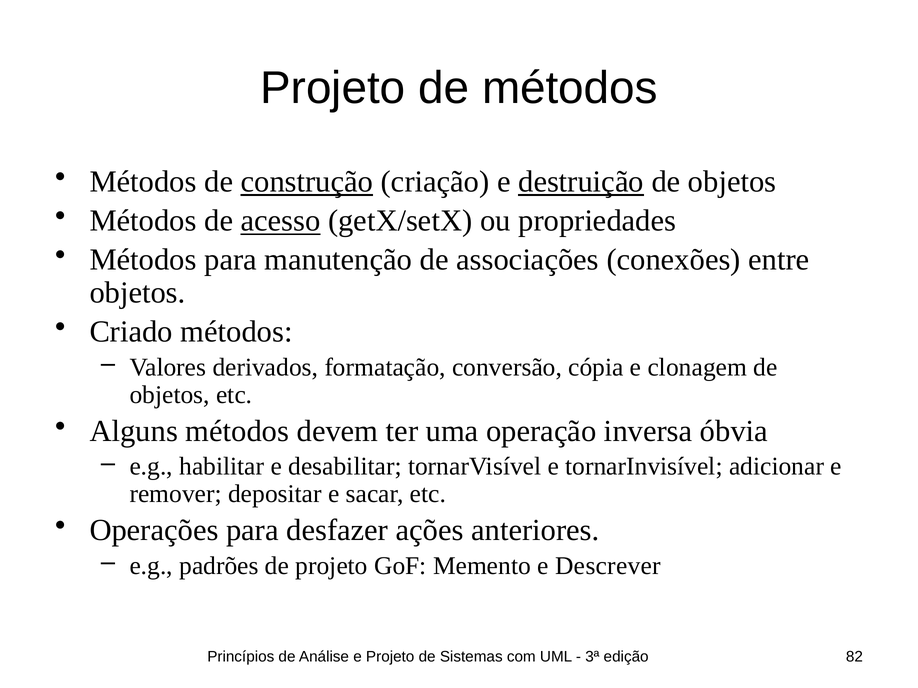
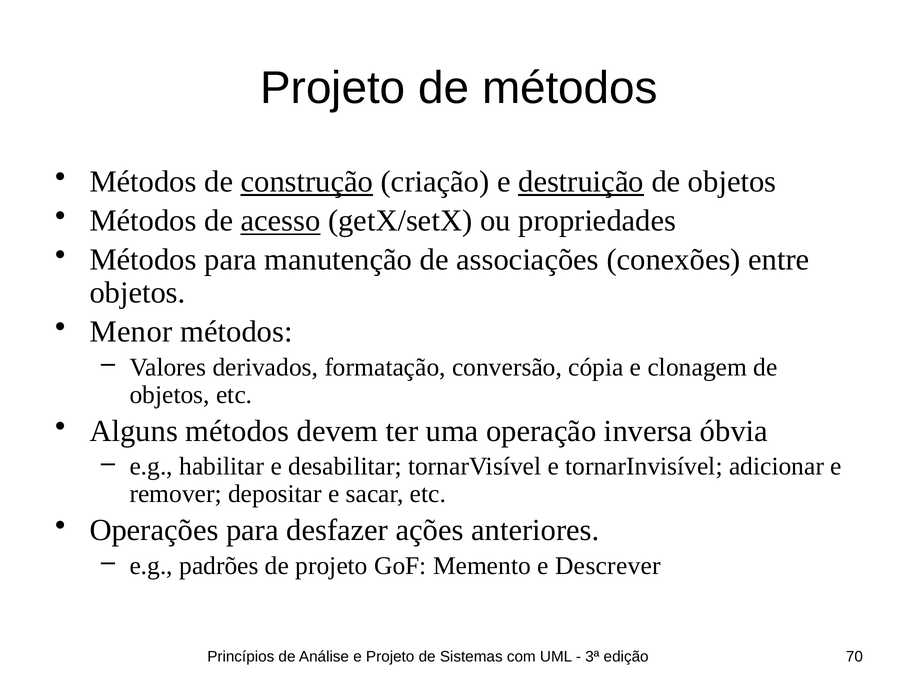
Criado: Criado -> Menor
82: 82 -> 70
